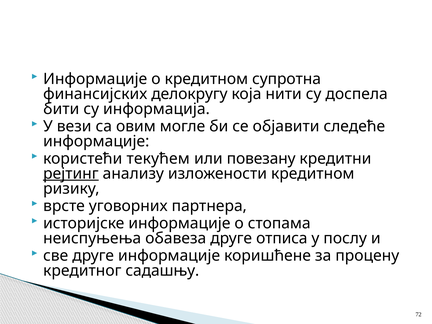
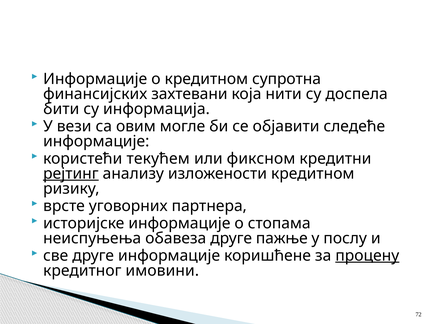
делокругу: делокругу -> захтевани
повезану: повезану -> фиксном
отписа: отписа -> пажње
процену underline: none -> present
садашњу: садашњу -> имовини
